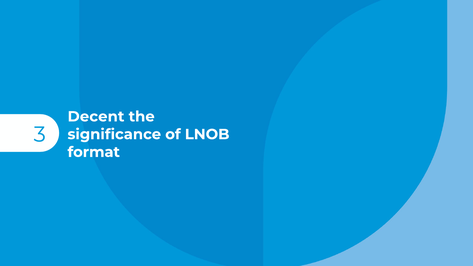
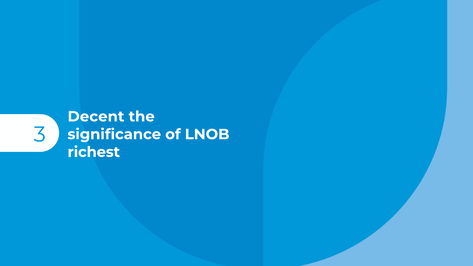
format: format -> richest
